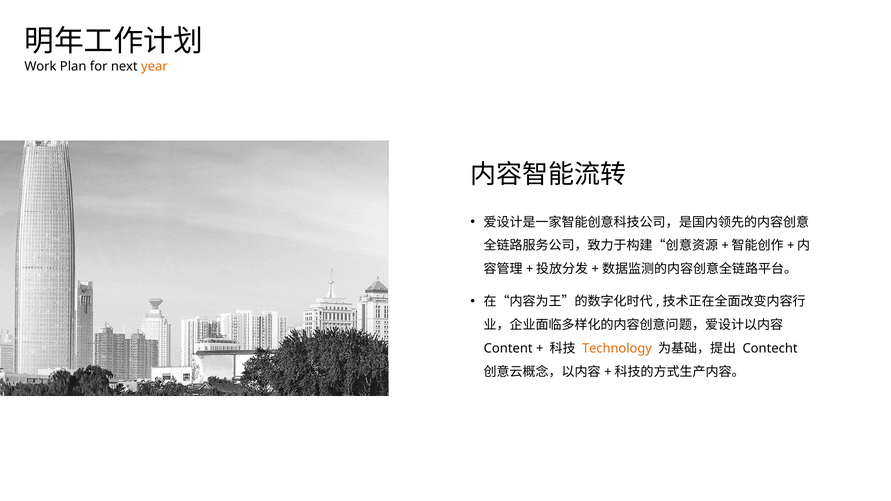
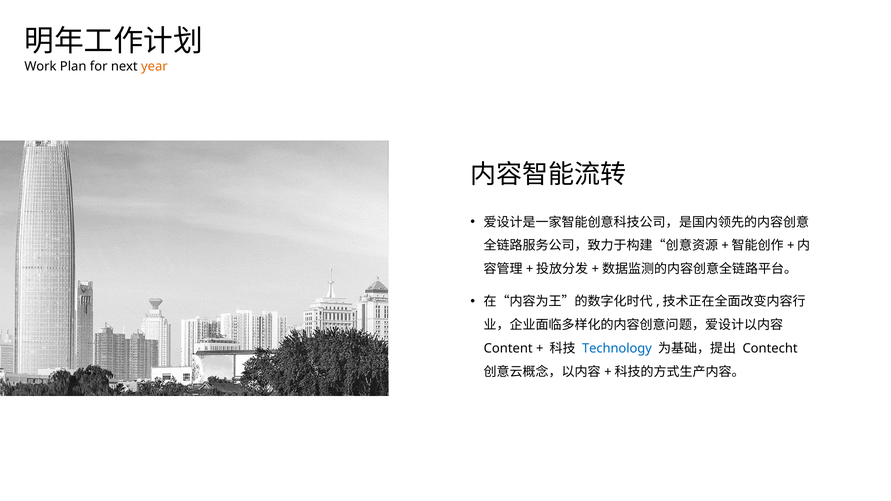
Technology colour: orange -> blue
